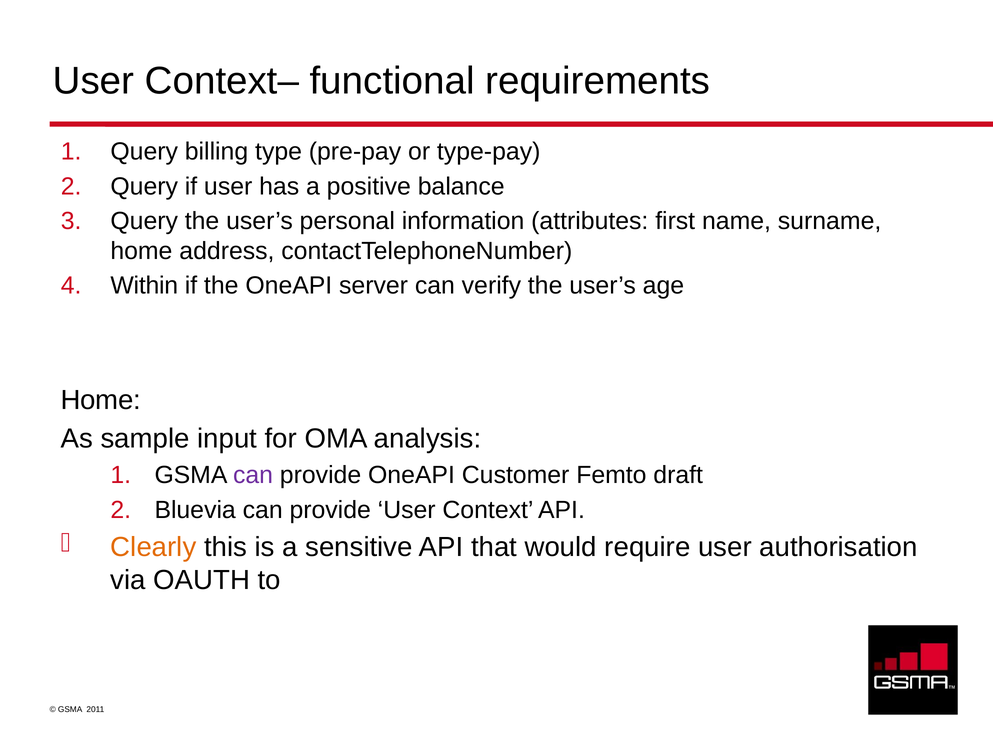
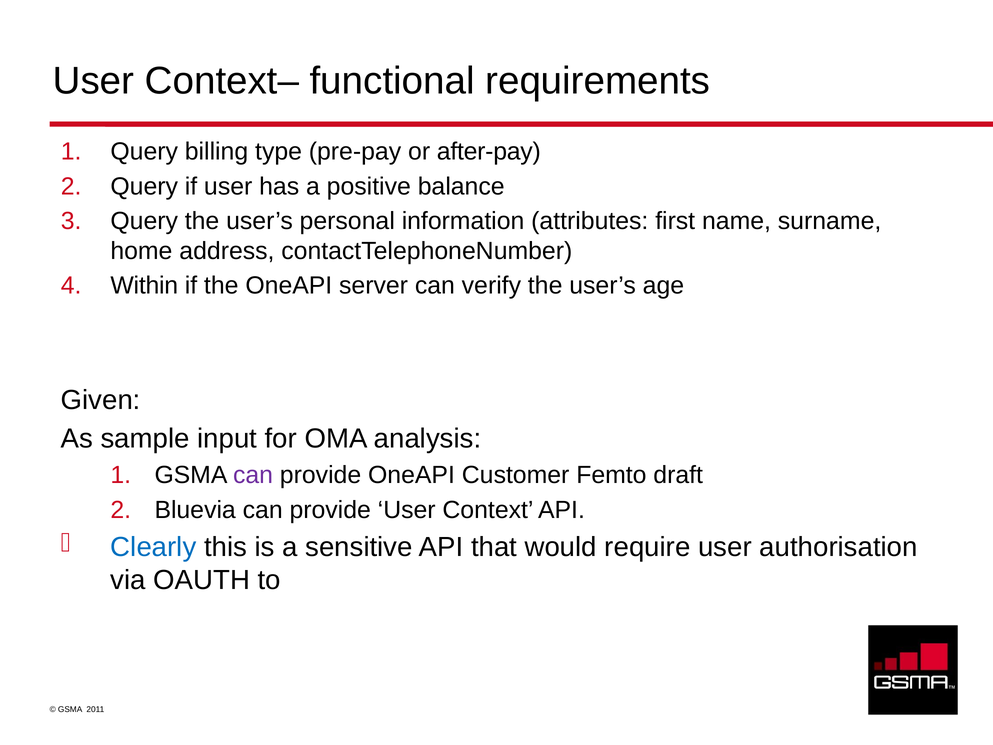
type-pay: type-pay -> after-pay
Home at (101, 400): Home -> Given
Clearly colour: orange -> blue
